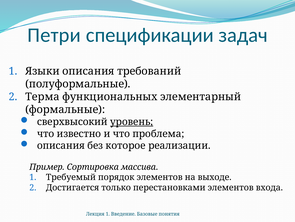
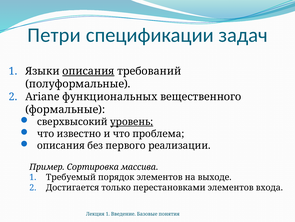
описания at (88, 71) underline: none -> present
Терма: Терма -> Ariane
элементарный: элементарный -> вещественного
которое: которое -> первого
